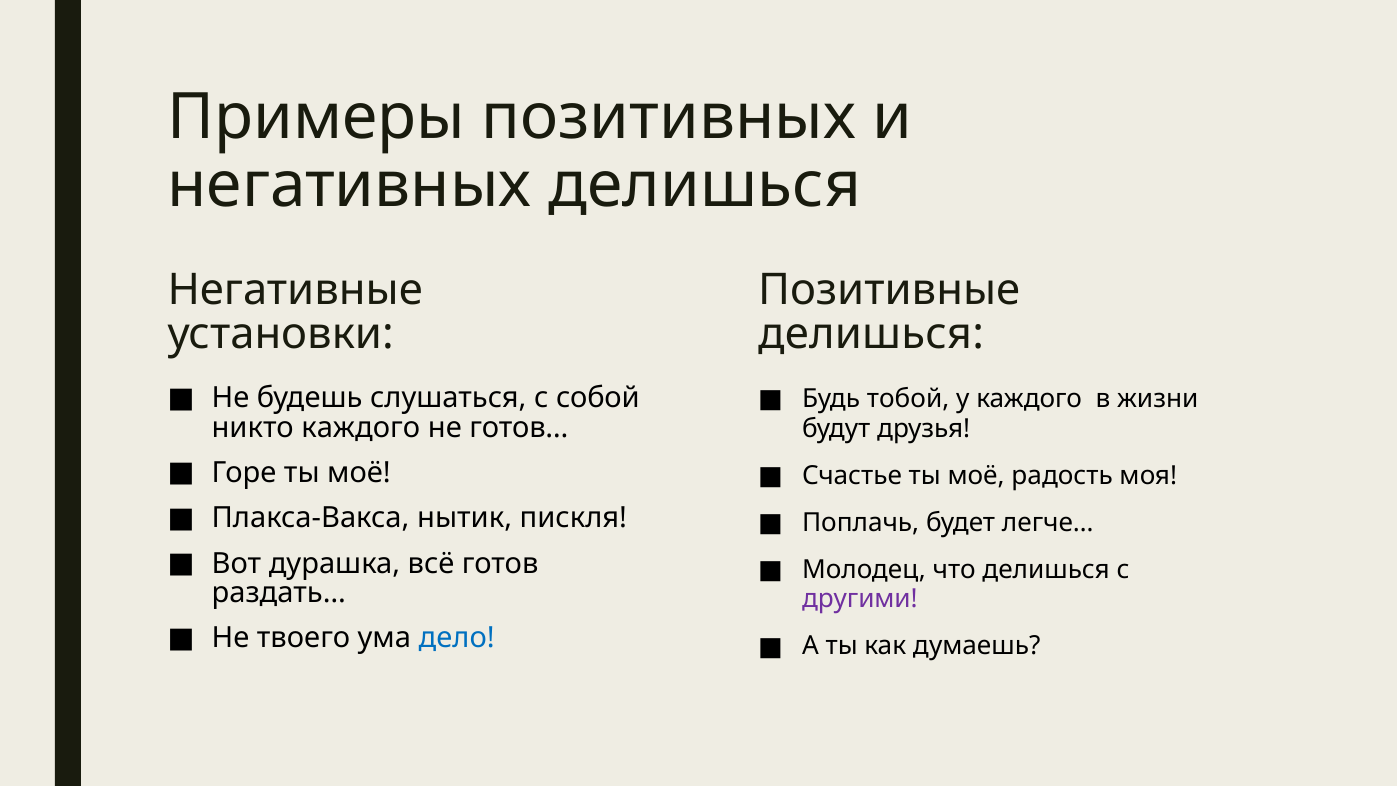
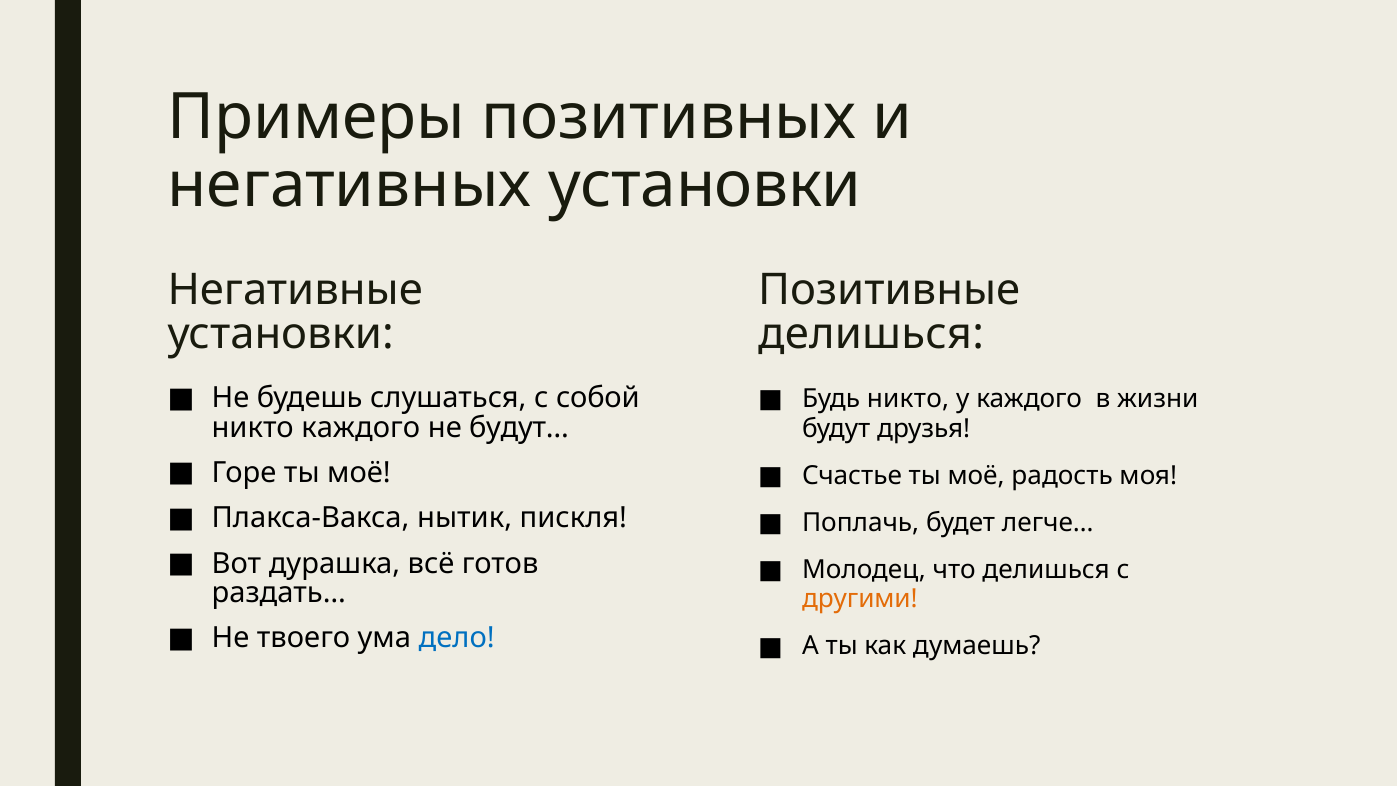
негативных делишься: делишься -> установки
Будь тобой: тобой -> никто
готов…: готов… -> будут…
другими colour: purple -> orange
